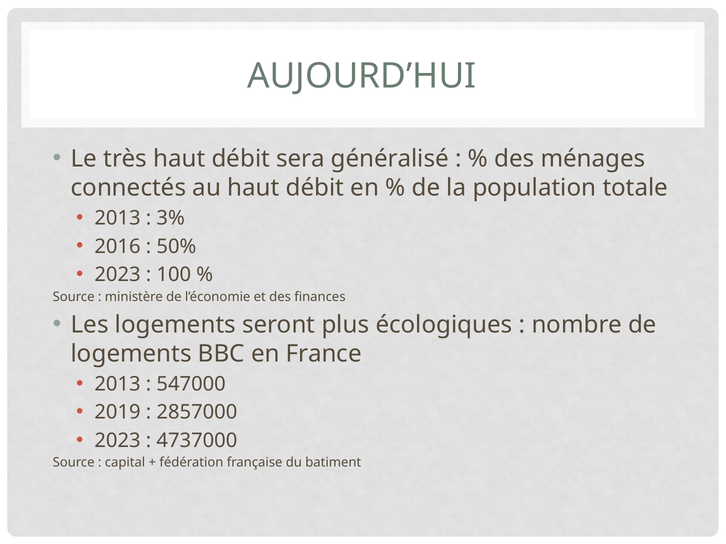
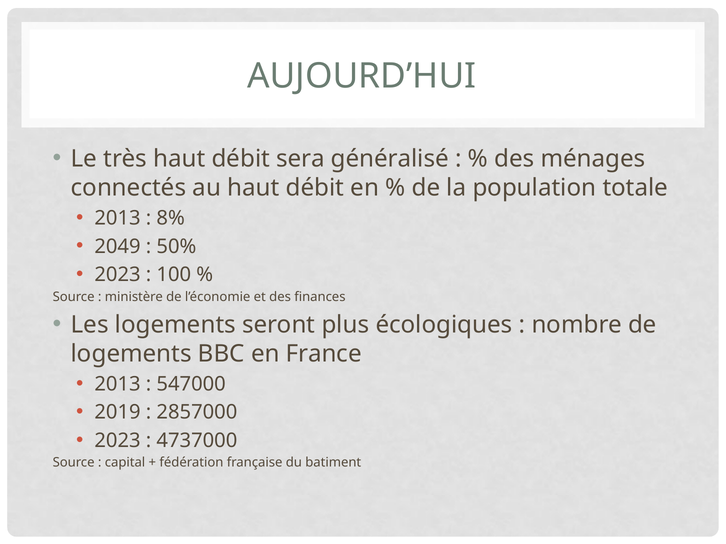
3%: 3% -> 8%
2016: 2016 -> 2049
